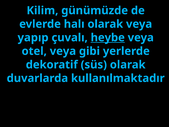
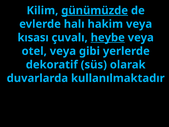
günümüzde underline: none -> present
halı olarak: olarak -> hakim
yapıp: yapıp -> kısası
